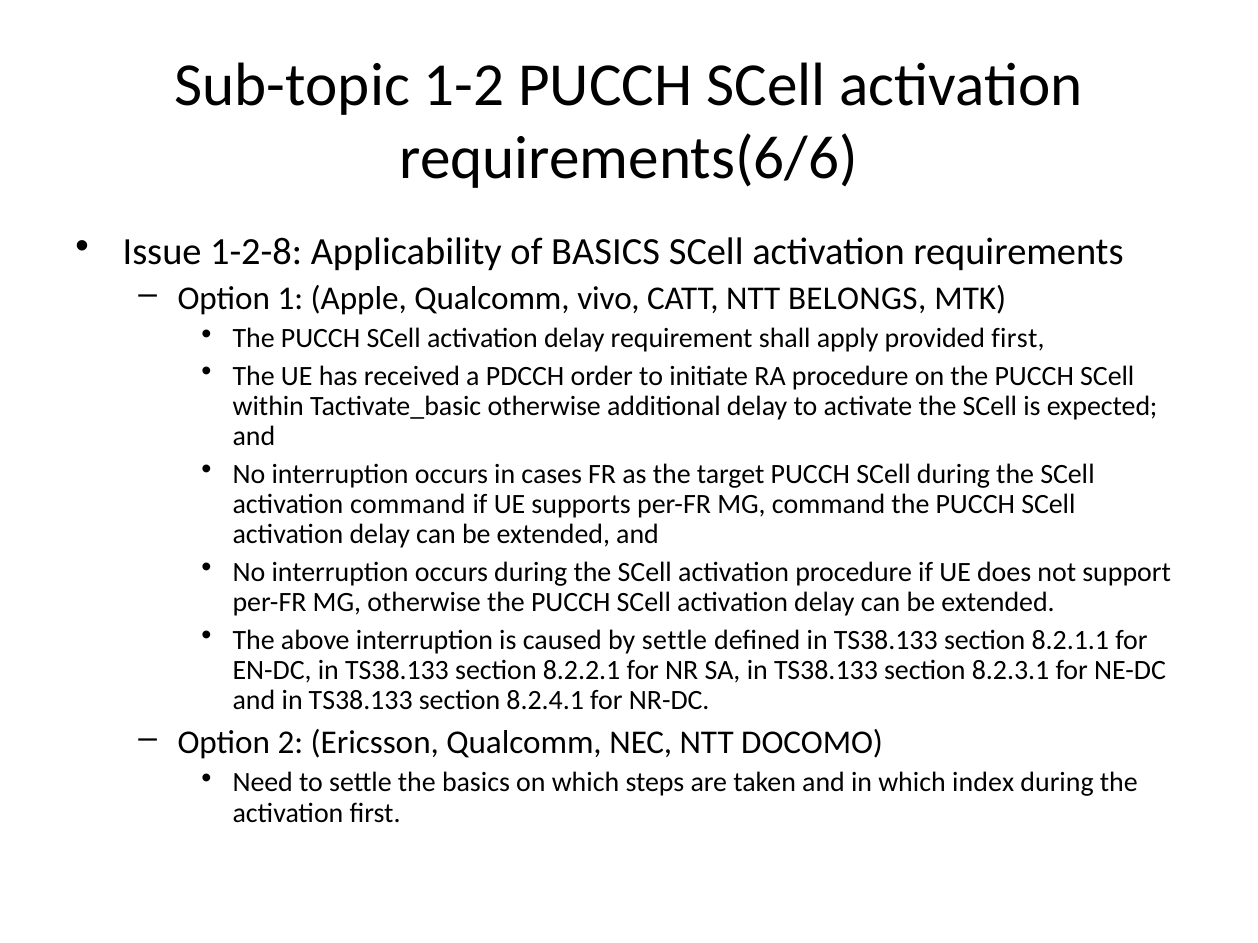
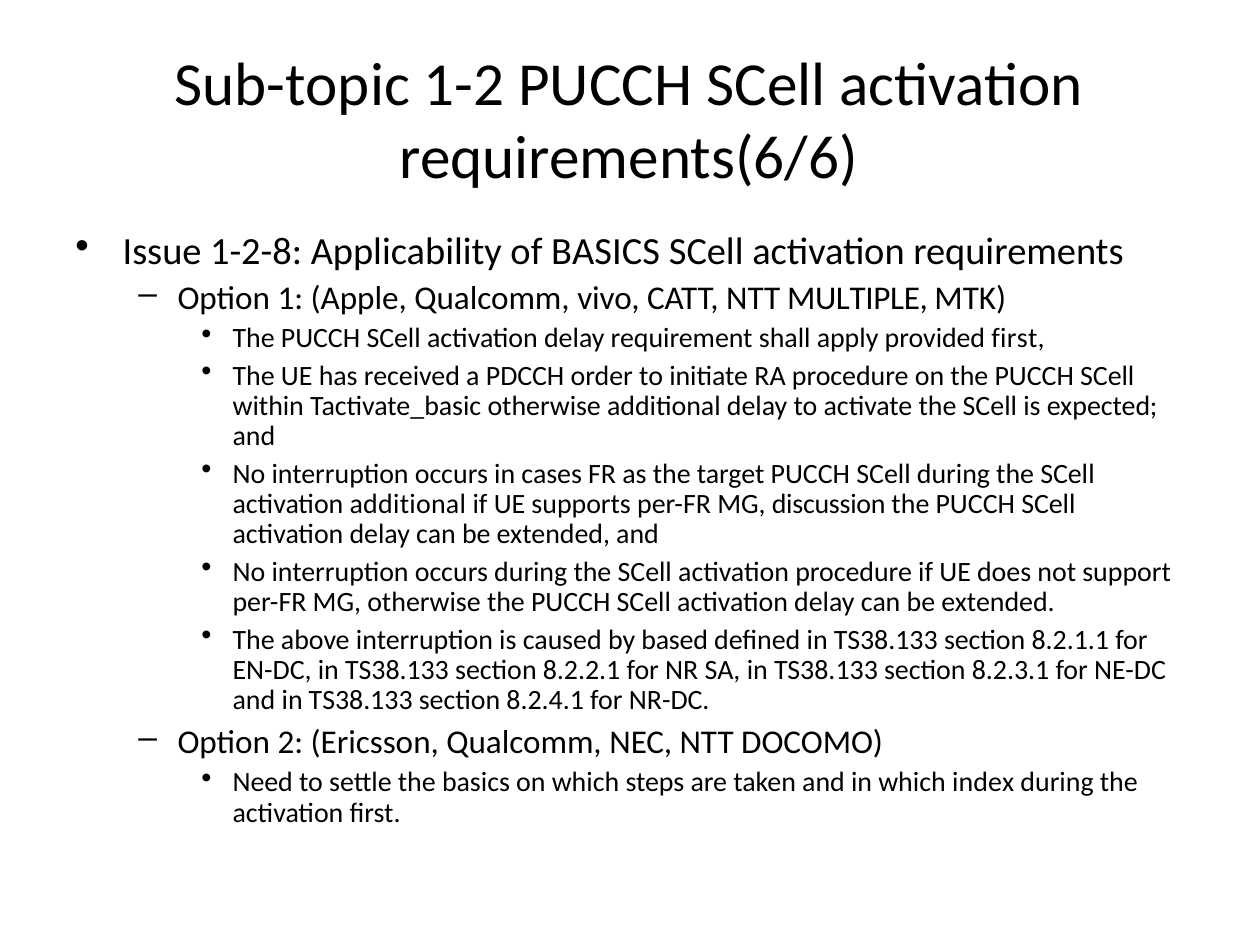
BELONGS: BELONGS -> MULTIPLE
activation command: command -> additional
MG command: command -> discussion
by settle: settle -> based
